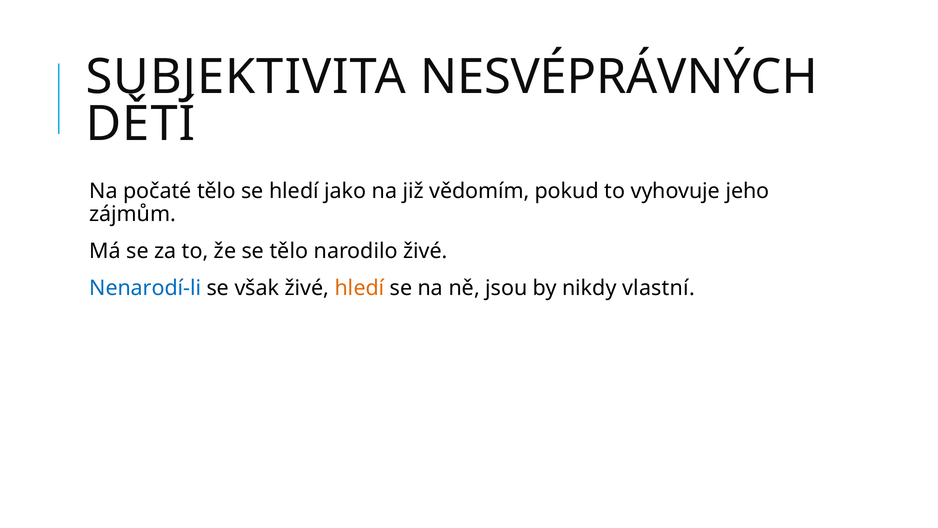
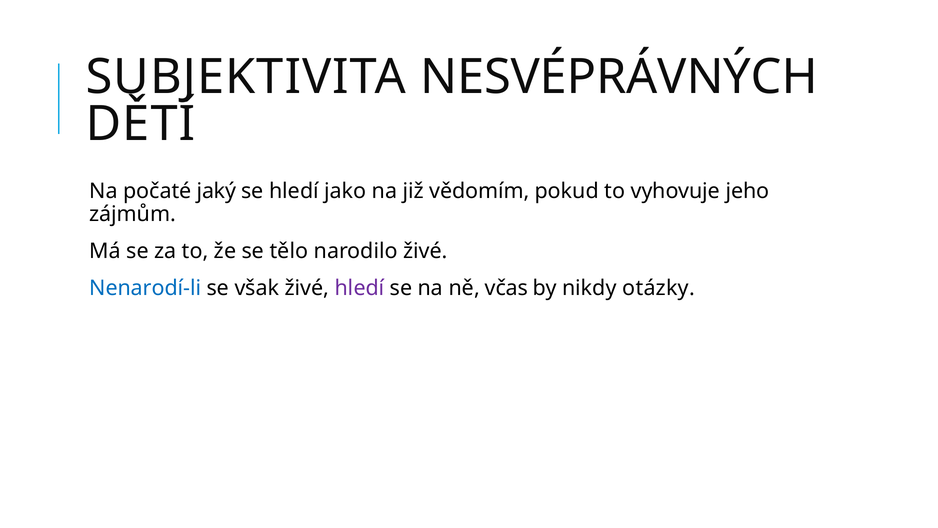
počaté tělo: tělo -> jaký
hledí at (360, 288) colour: orange -> purple
jsou: jsou -> včas
vlastní: vlastní -> otázky
